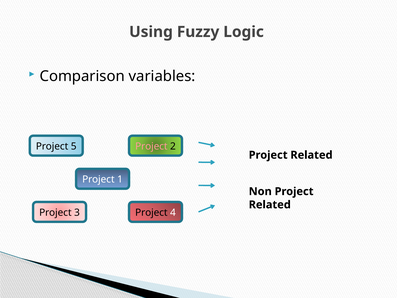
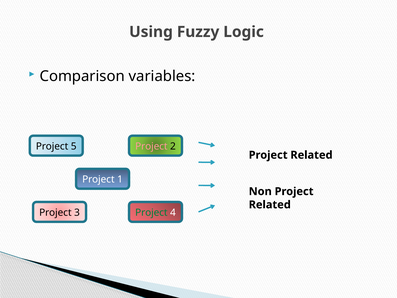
Project at (151, 212) colour: black -> green
